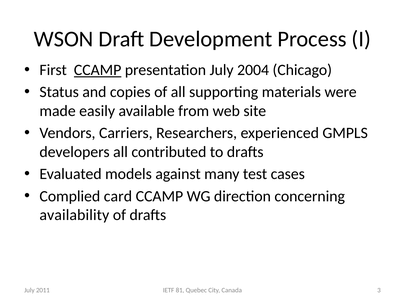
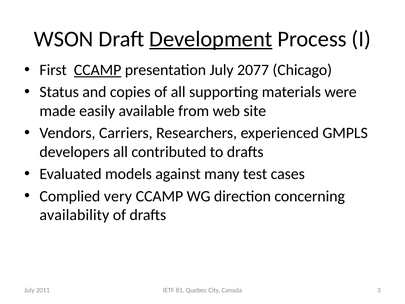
Development underline: none -> present
2004: 2004 -> 2077
card: card -> very
